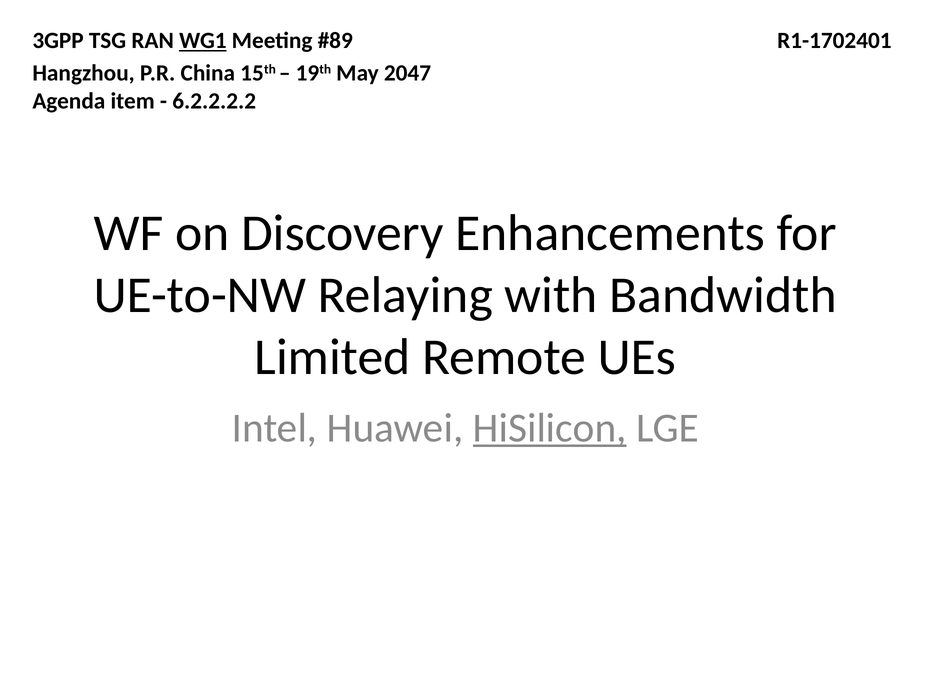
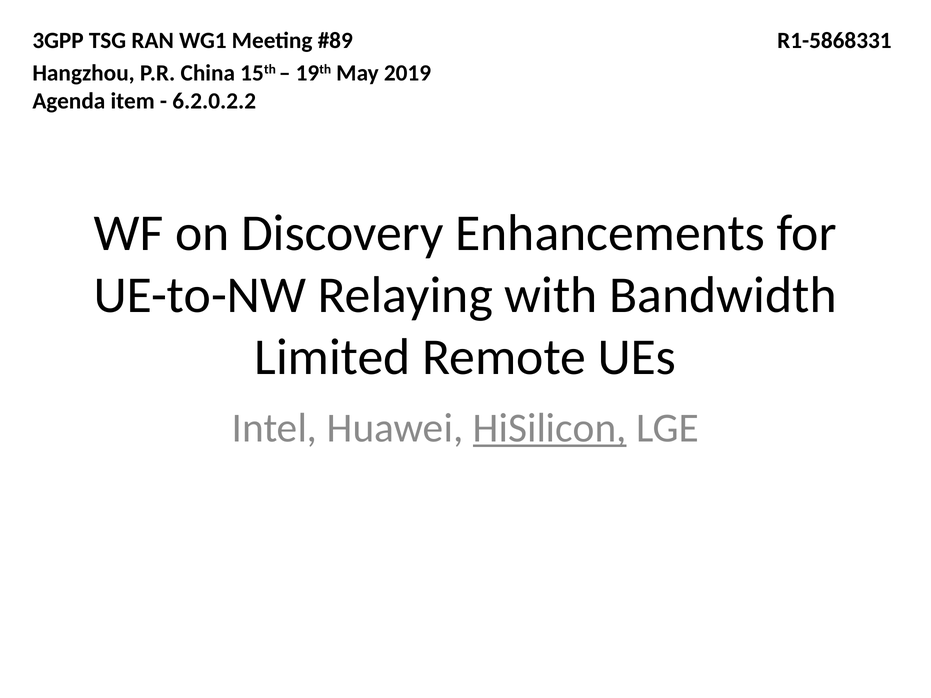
WG1 underline: present -> none
R1-1702401: R1-1702401 -> R1-5868331
2047: 2047 -> 2019
6.2.2.2.2: 6.2.2.2.2 -> 6.2.0.2.2
